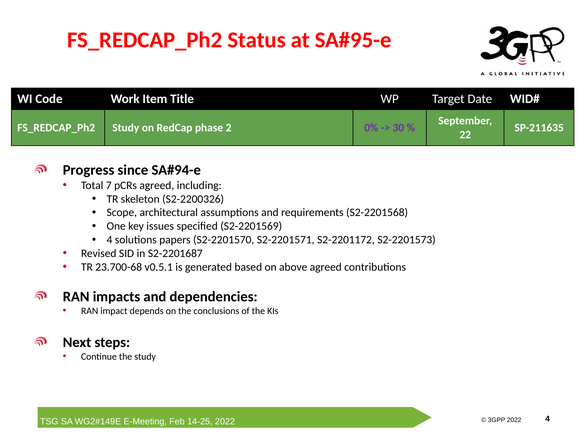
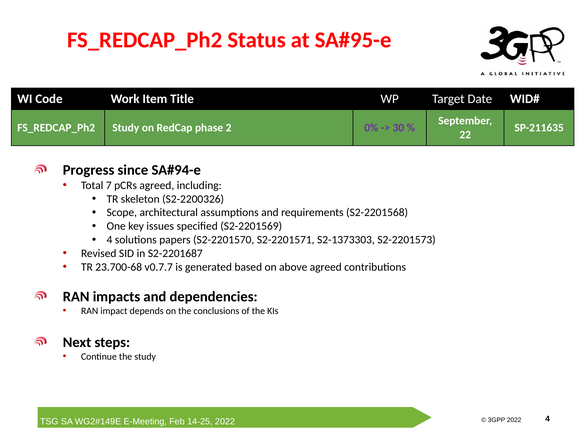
S2-2201172: S2-2201172 -> S2-1373303
v0.5.1: v0.5.1 -> v0.7.7
